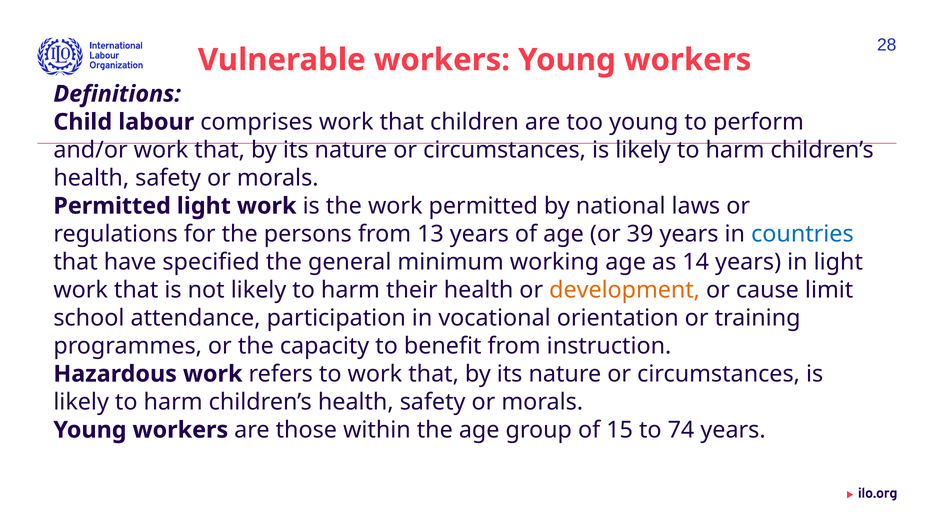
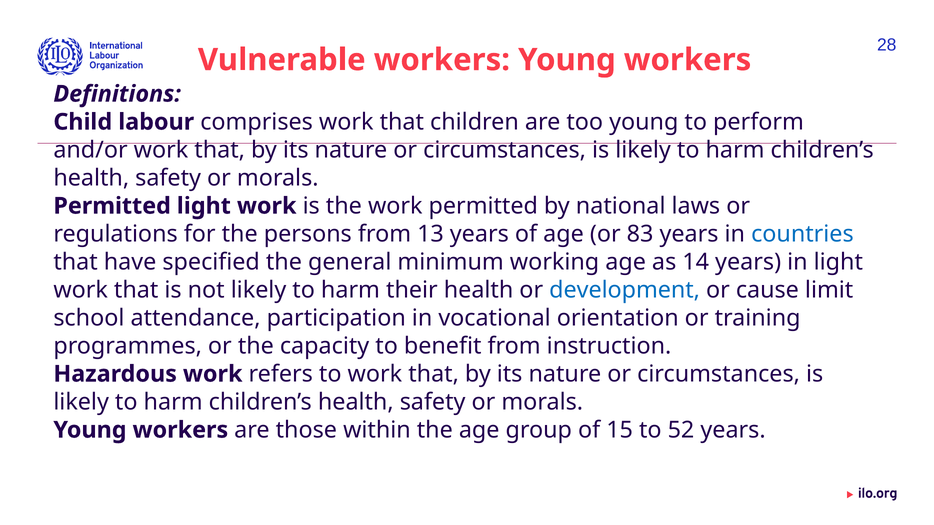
39: 39 -> 83
development colour: orange -> blue
74: 74 -> 52
